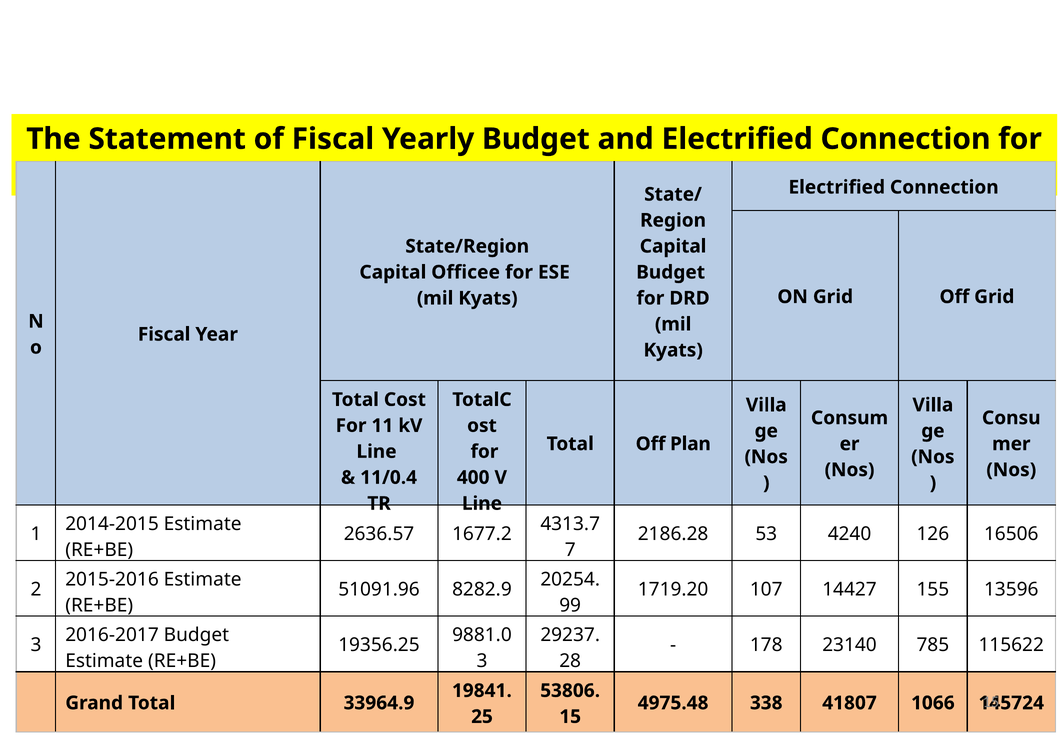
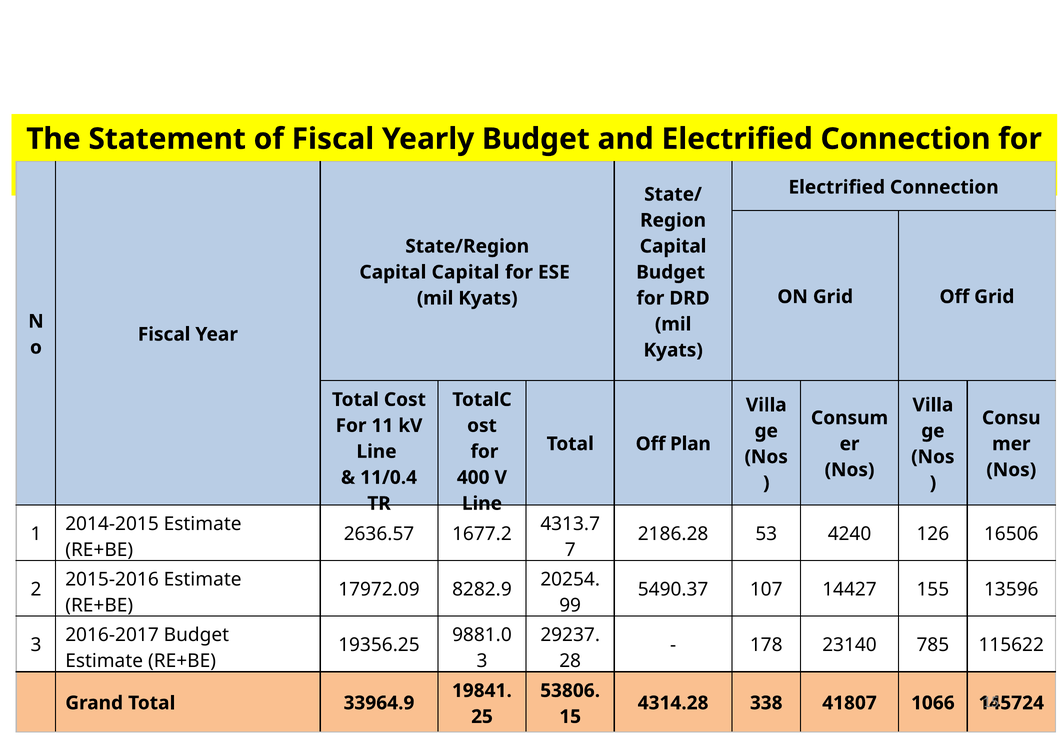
Capital Officee: Officee -> Capital
51091.96: 51091.96 -> 17972.09
1719.20: 1719.20 -> 5490.37
4975.48: 4975.48 -> 4314.28
